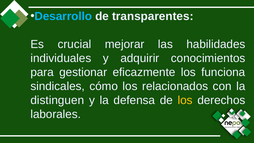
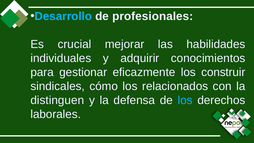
transparentes: transparentes -> profesionales
funciona: funciona -> construir
los at (185, 100) colour: yellow -> light blue
